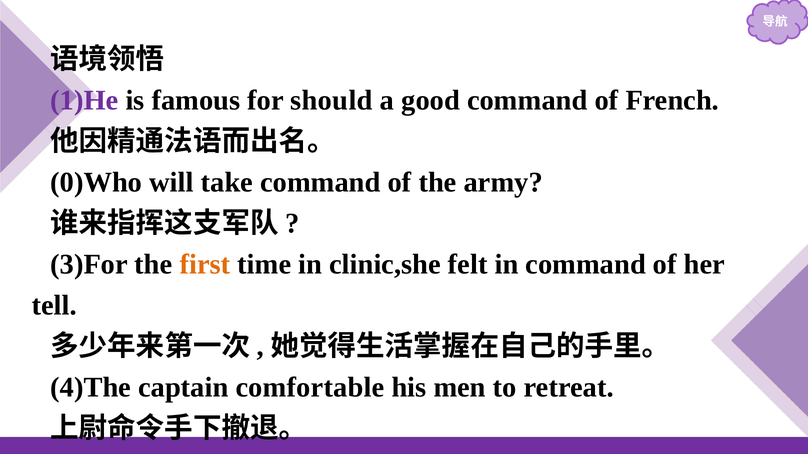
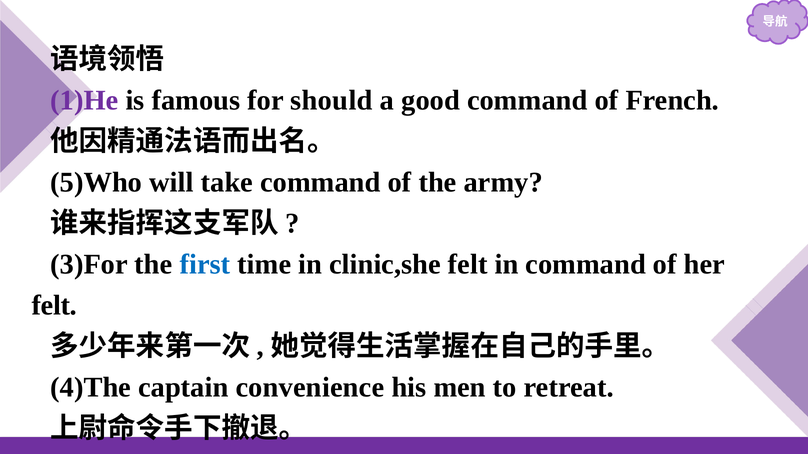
0)Who: 0)Who -> 5)Who
first colour: orange -> blue
tell at (54, 306): tell -> felt
comfortable: comfortable -> convenience
